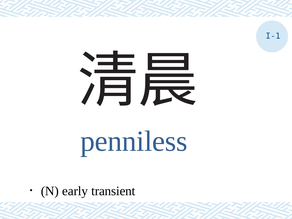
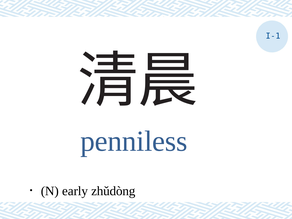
transient: transient -> zhǔdòng
